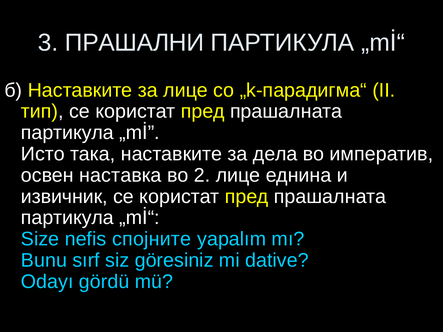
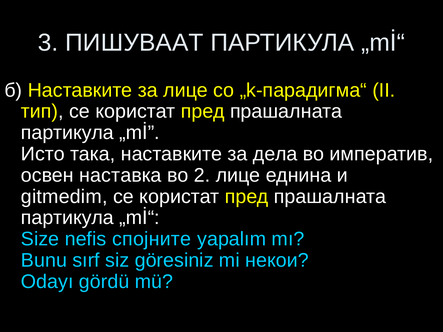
ПРАШАЛНИ: ПРАШАЛНИ -> ПИШУВААТ
извичник: извичник -> gitmedim
dative: dative -> некои
